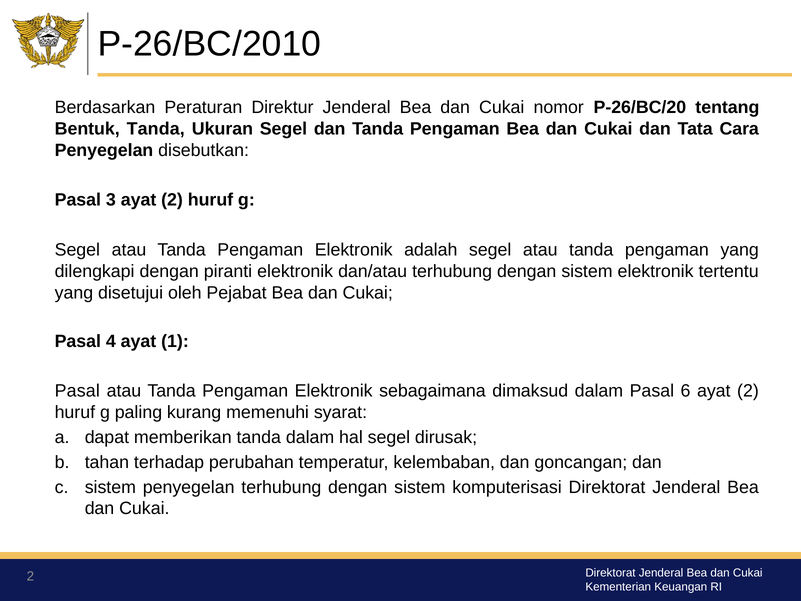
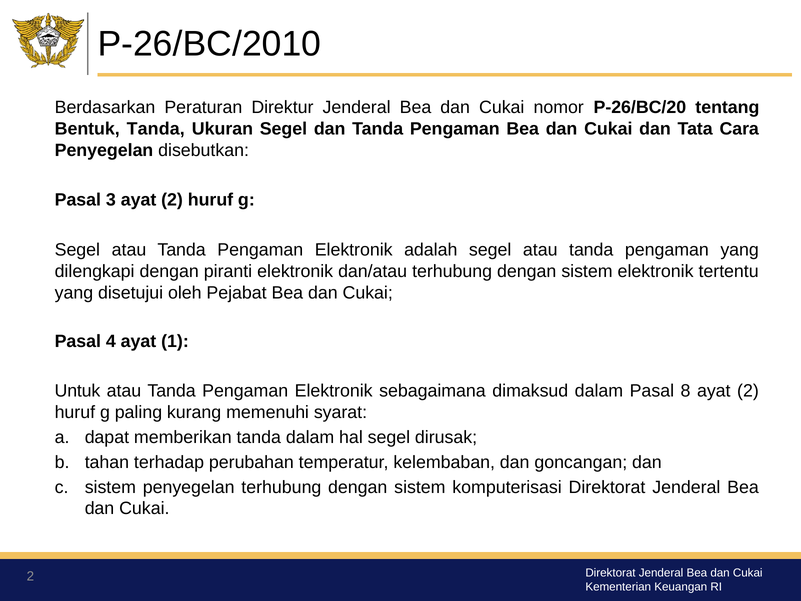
Pasal at (77, 391): Pasal -> Untuk
6: 6 -> 8
